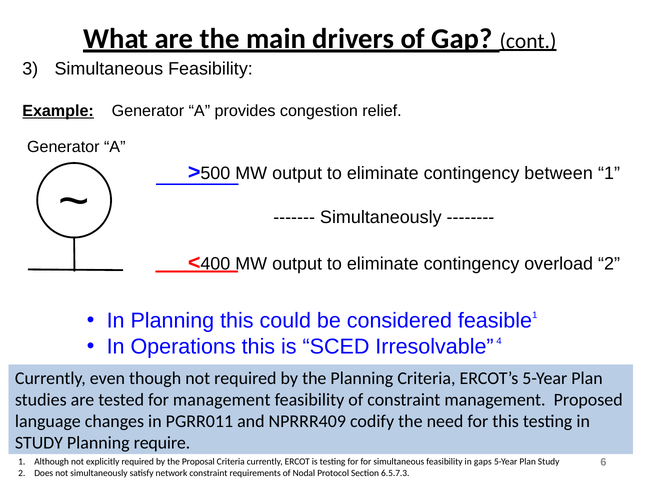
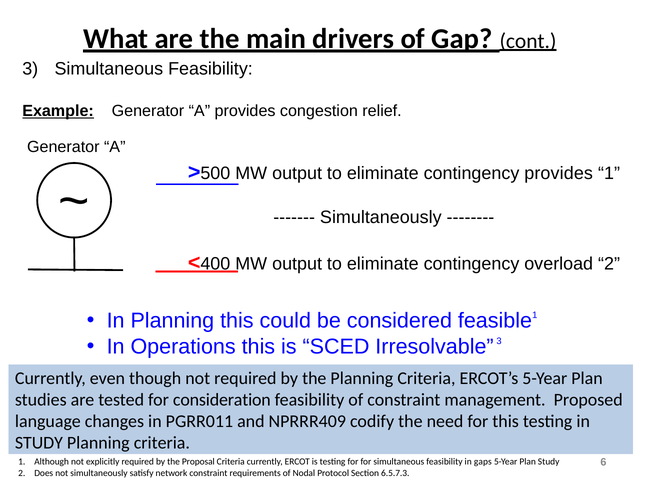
contingency between: between -> provides
Irresolvable 4: 4 -> 3
for management: management -> consideration
require at (162, 443): require -> criteria
